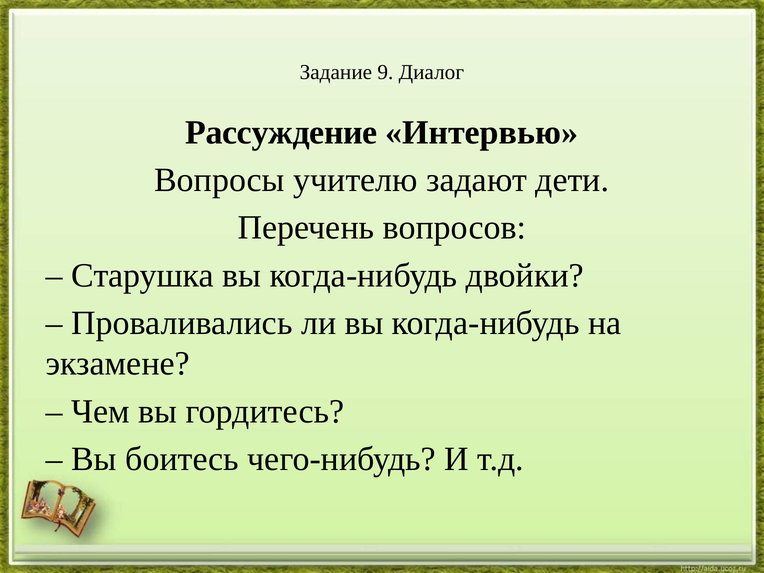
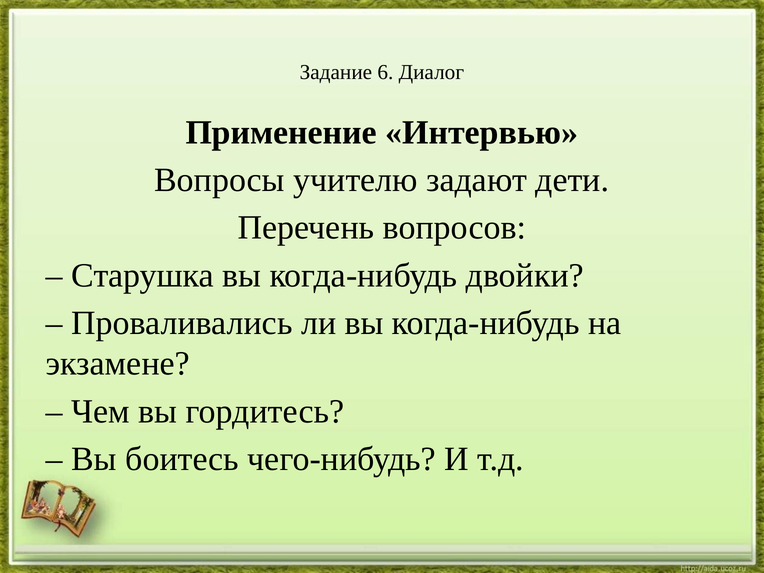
9: 9 -> 6
Рассуждение: Рассуждение -> Применение
